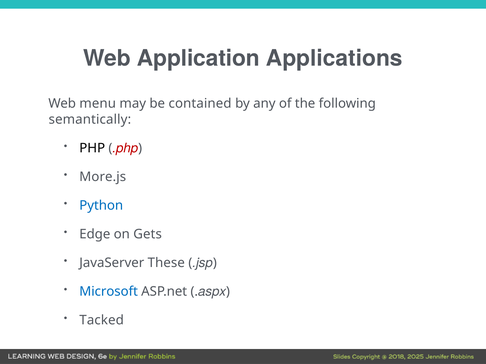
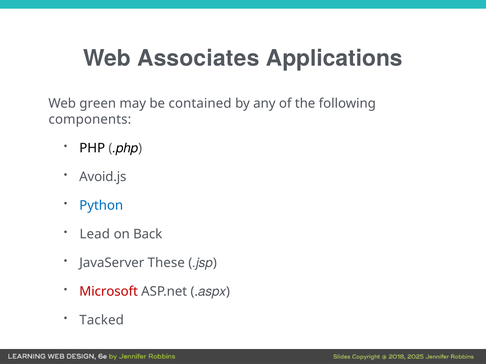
Application: Application -> Associates
menu: menu -> green
semantically: semantically -> components
.php colour: red -> black
More.js: More.js -> Avoid.js
Edge: Edge -> Lead
Gets: Gets -> Back
Microsoft colour: blue -> red
